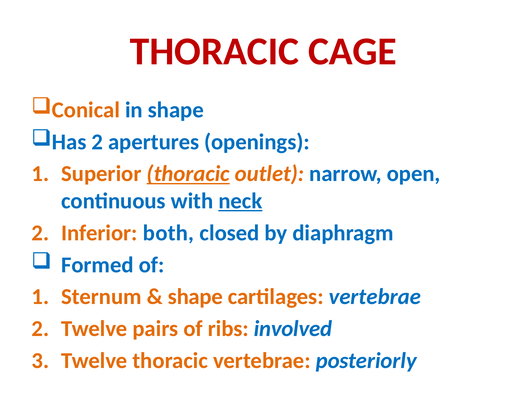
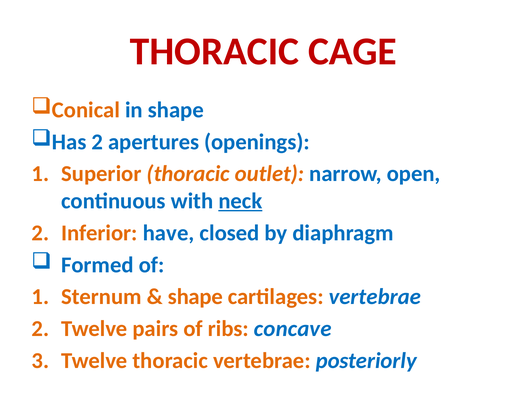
thoracic at (188, 174) underline: present -> none
both: both -> have
involved: involved -> concave
